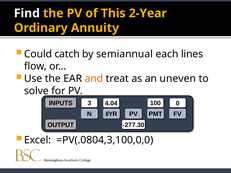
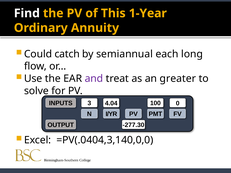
2-Year: 2-Year -> 1-Year
lines: lines -> long
and colour: orange -> purple
uneven: uneven -> greater
=PV(.0804,3,100,0,0: =PV(.0804,3,100,0,0 -> =PV(.0404,3,140,0,0
